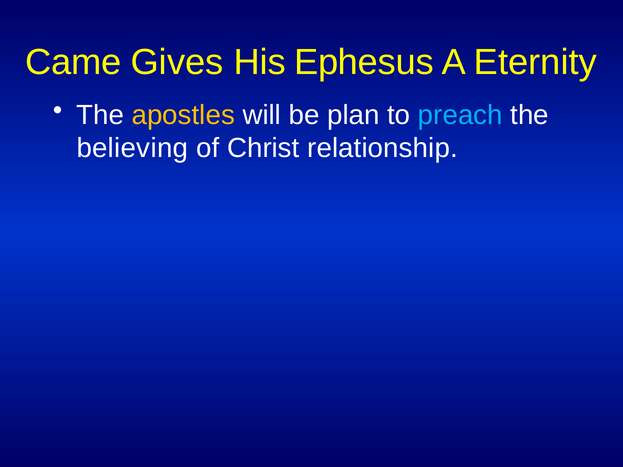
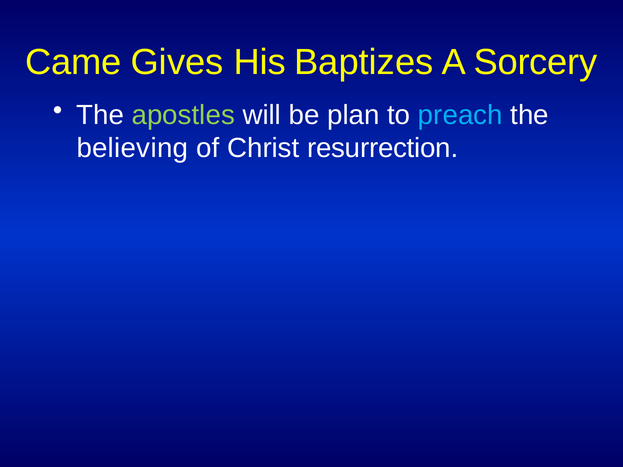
Ephesus: Ephesus -> Baptizes
Eternity: Eternity -> Sorcery
apostles colour: yellow -> light green
relationship: relationship -> resurrection
